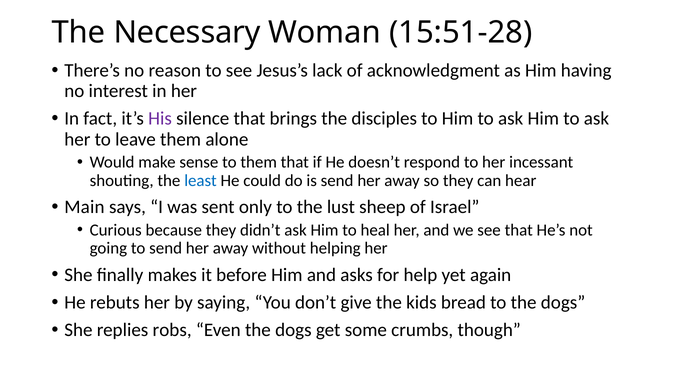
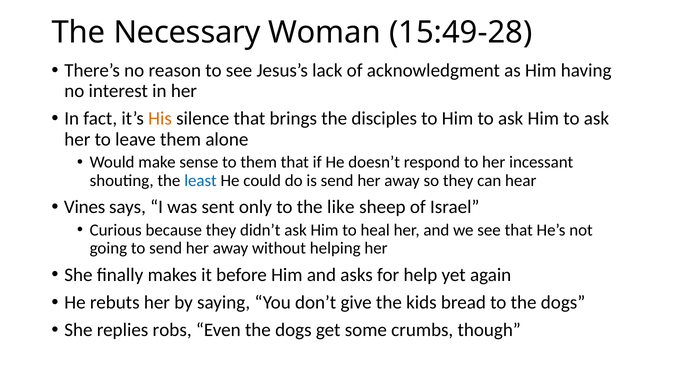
15:51-28: 15:51-28 -> 15:49-28
His colour: purple -> orange
Main: Main -> Vines
lust: lust -> like
